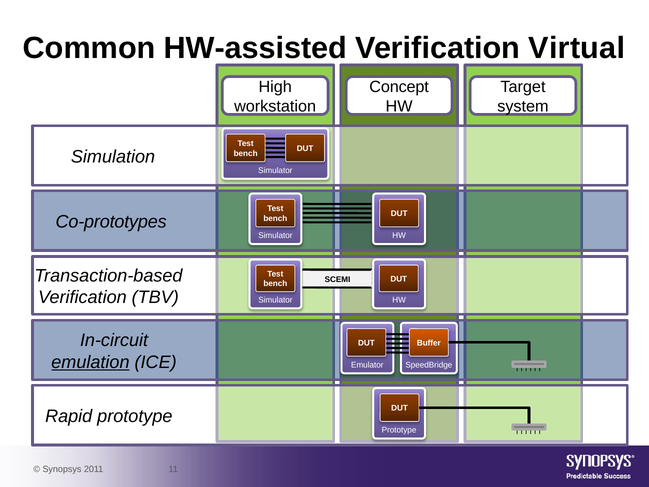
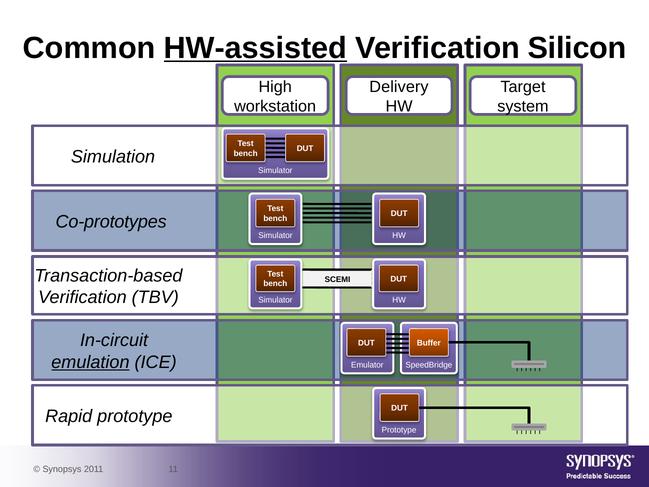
HW-assisted underline: none -> present
Virtual: Virtual -> Silicon
Concept: Concept -> Delivery
